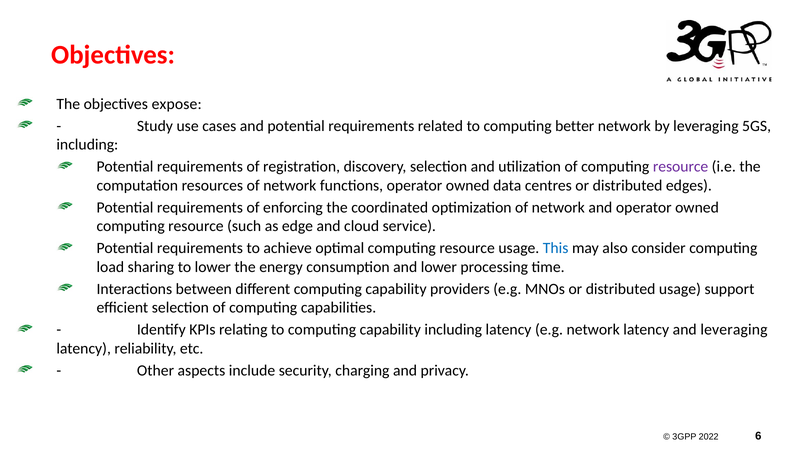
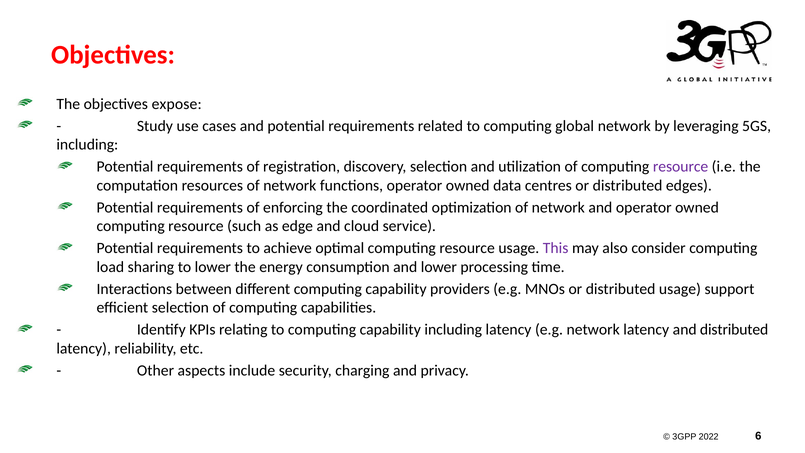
better: better -> global
This colour: blue -> purple
and leveraging: leveraging -> distributed
